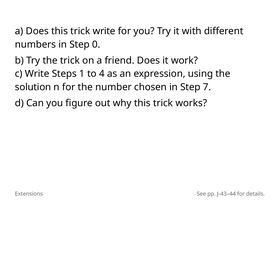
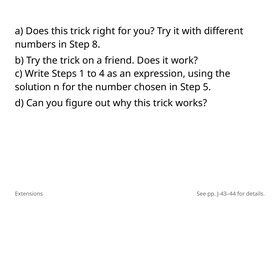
trick write: write -> right
0: 0 -> 8
7: 7 -> 5
